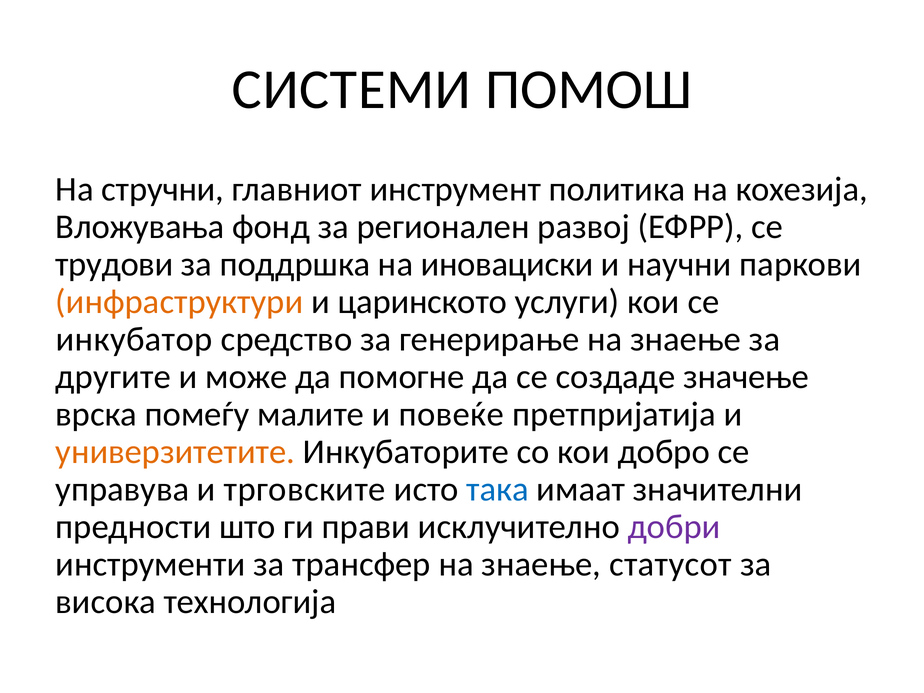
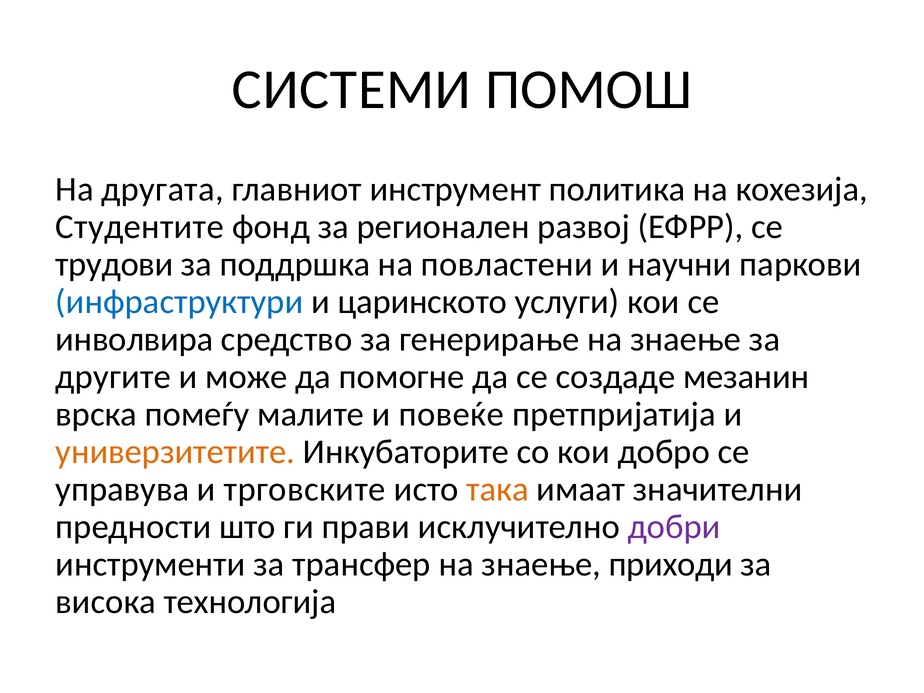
стручни: стручни -> другата
Вложувања: Вложувања -> Студентите
иновациски: иновациски -> повластени
инфраструктури colour: orange -> blue
инкубатор: инкубатор -> инволвира
значење: значење -> мезанин
така colour: blue -> orange
статусот: статусот -> приходи
